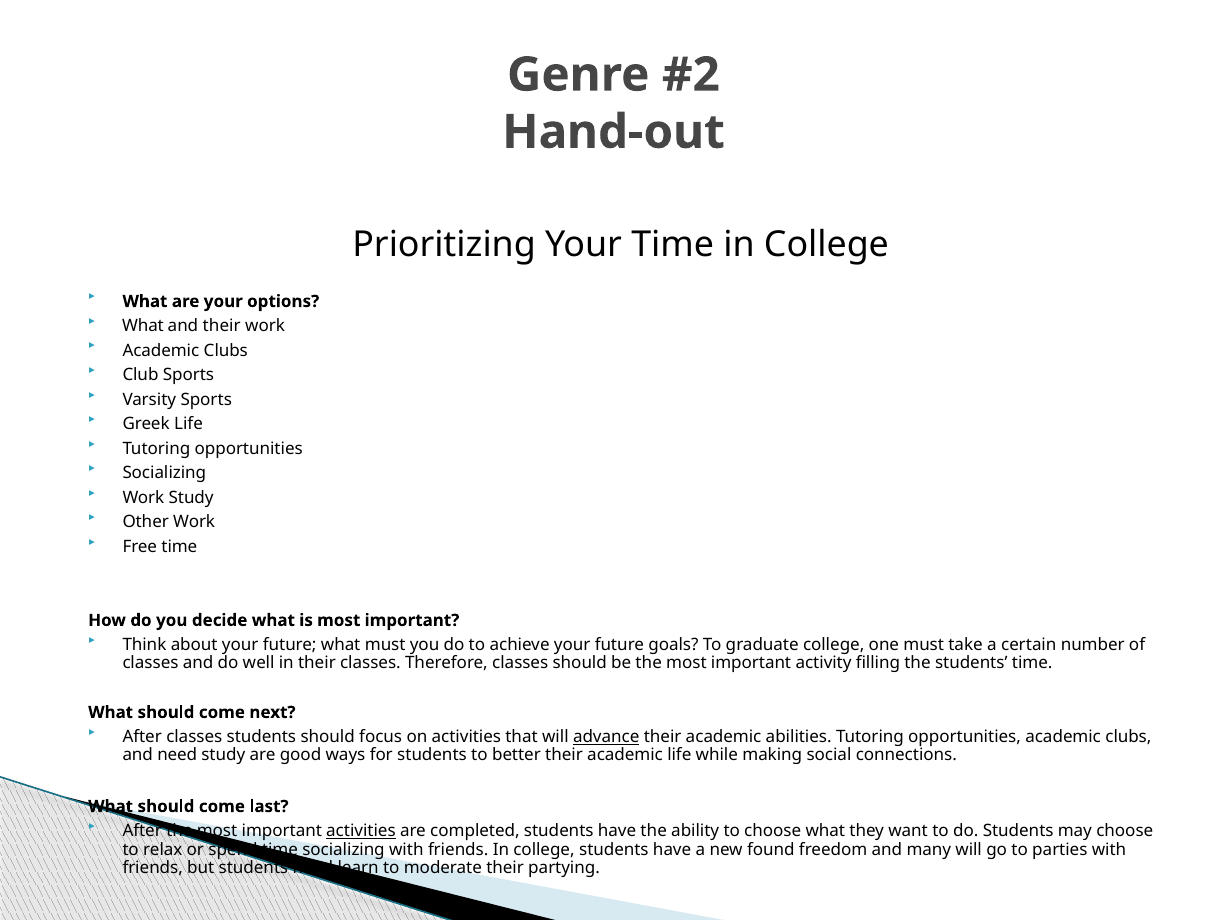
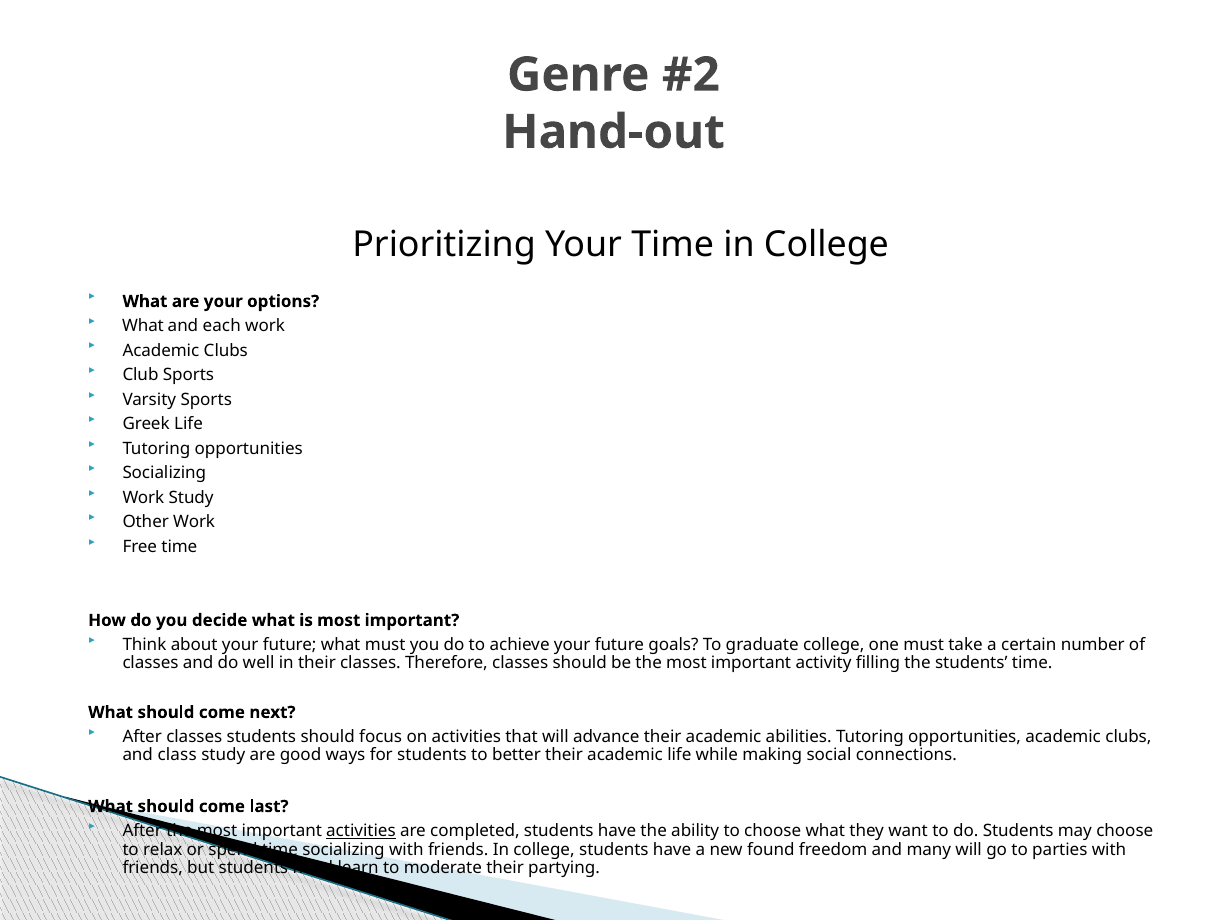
and their: their -> each
advance underline: present -> none
and need: need -> class
